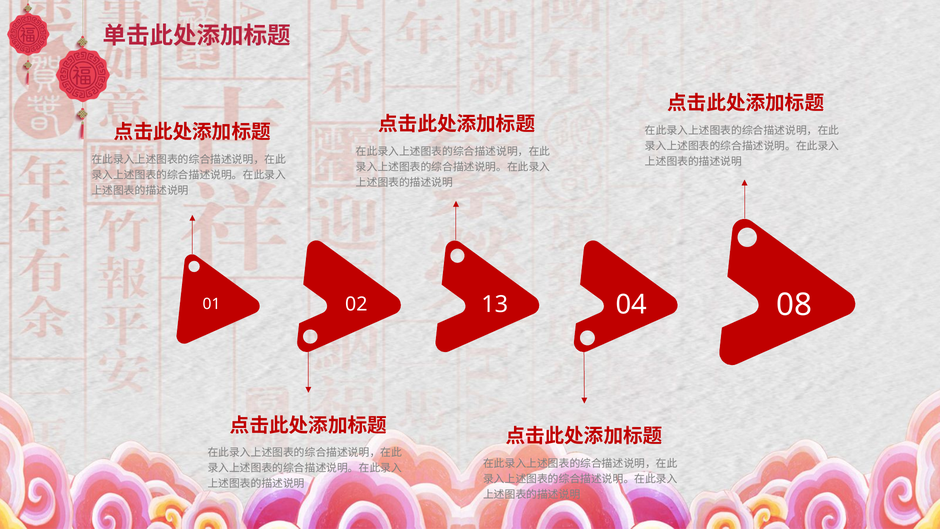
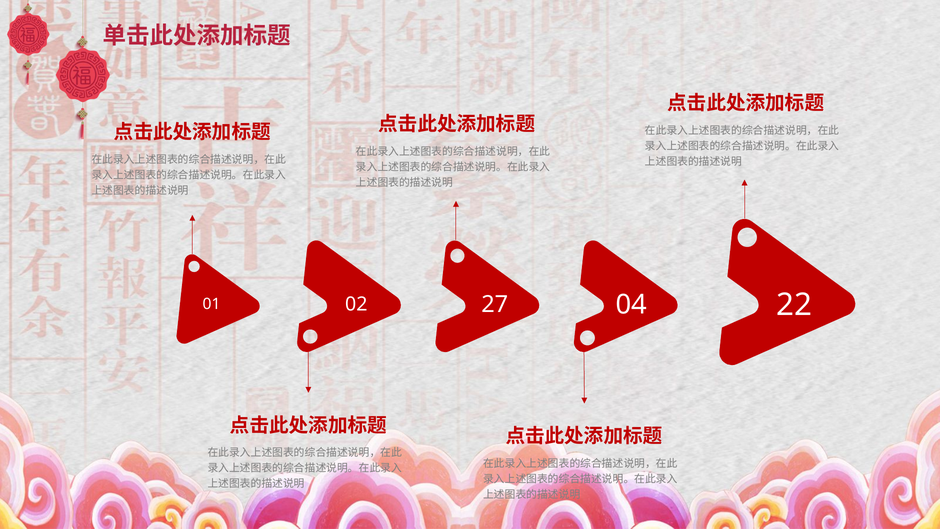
13: 13 -> 27
08: 08 -> 22
